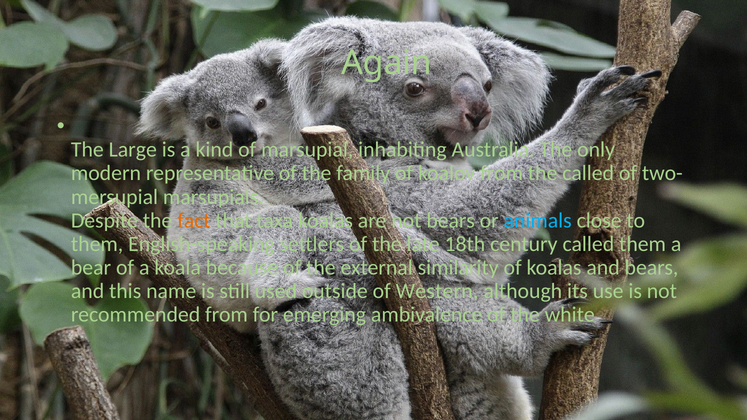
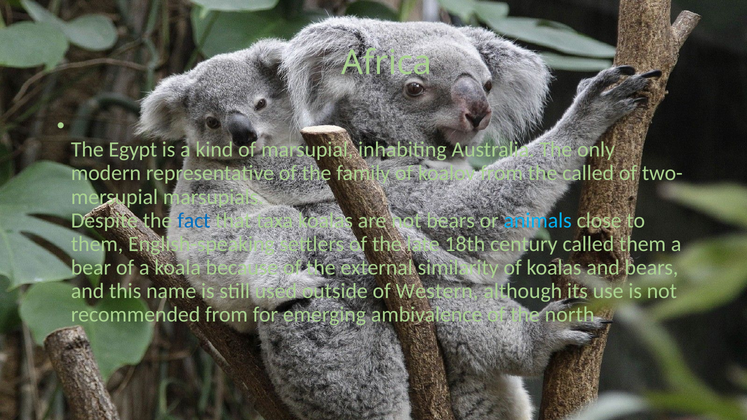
Again: Again -> Africa
Large: Large -> Egypt
fact colour: orange -> blue
white: white -> north
